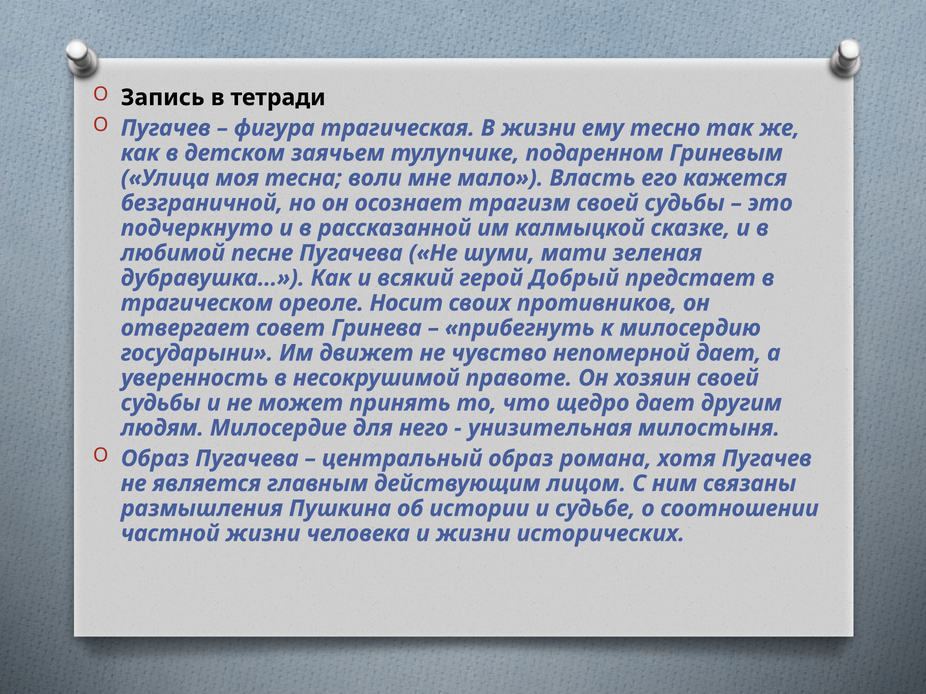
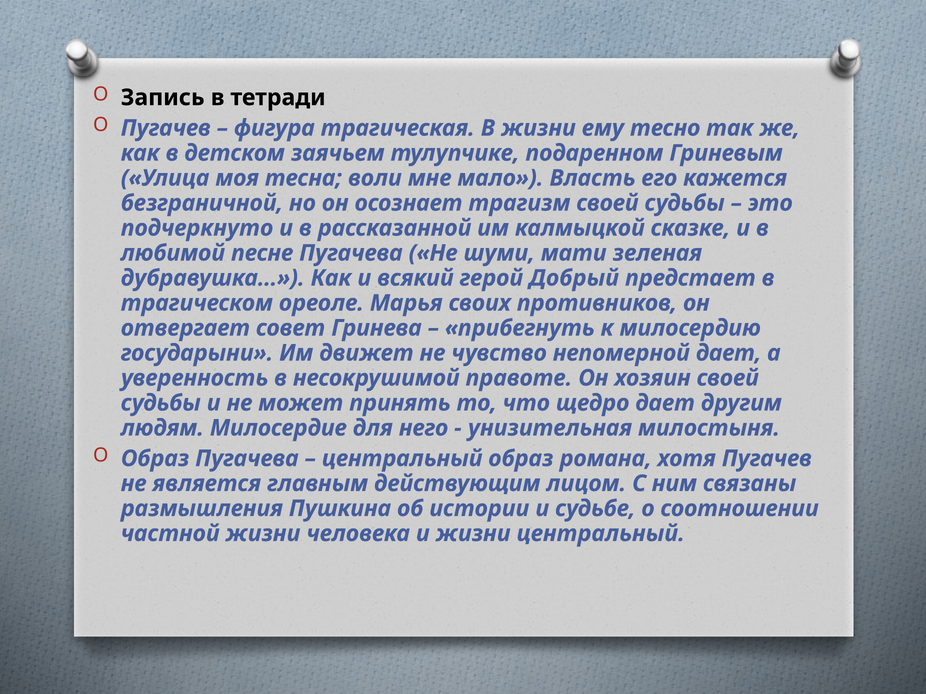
Носит: Носит -> Марья
жизни исторических: исторических -> центральный
